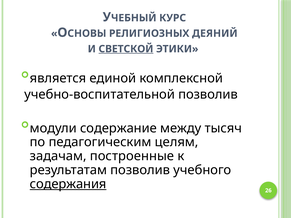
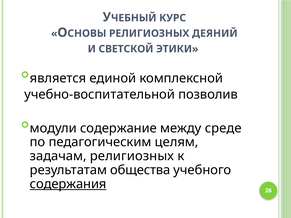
СВЕТСКОЙ underline: present -> none
тысяч: тысяч -> среде
задачам построенные: построенные -> религиозных
результатам позволив: позволив -> общества
